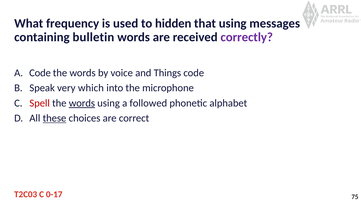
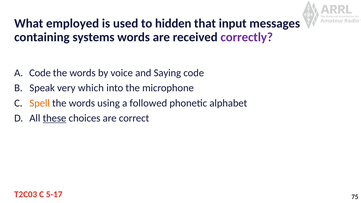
frequency: frequency -> employed
that using: using -> input
bulletin: bulletin -> systems
Things: Things -> Saying
Spell colour: red -> orange
words at (82, 103) underline: present -> none
0-17: 0-17 -> 5-17
